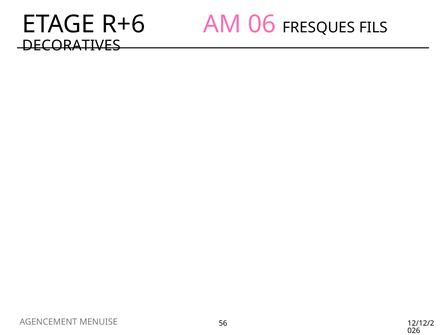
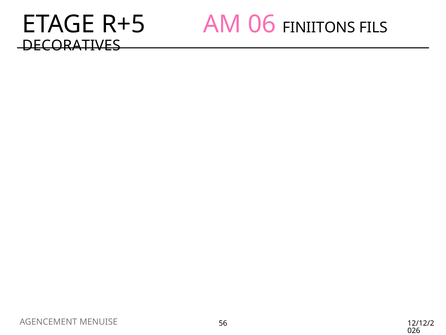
R+6: R+6 -> R+5
FRESQUES: FRESQUES -> FINIITONS
